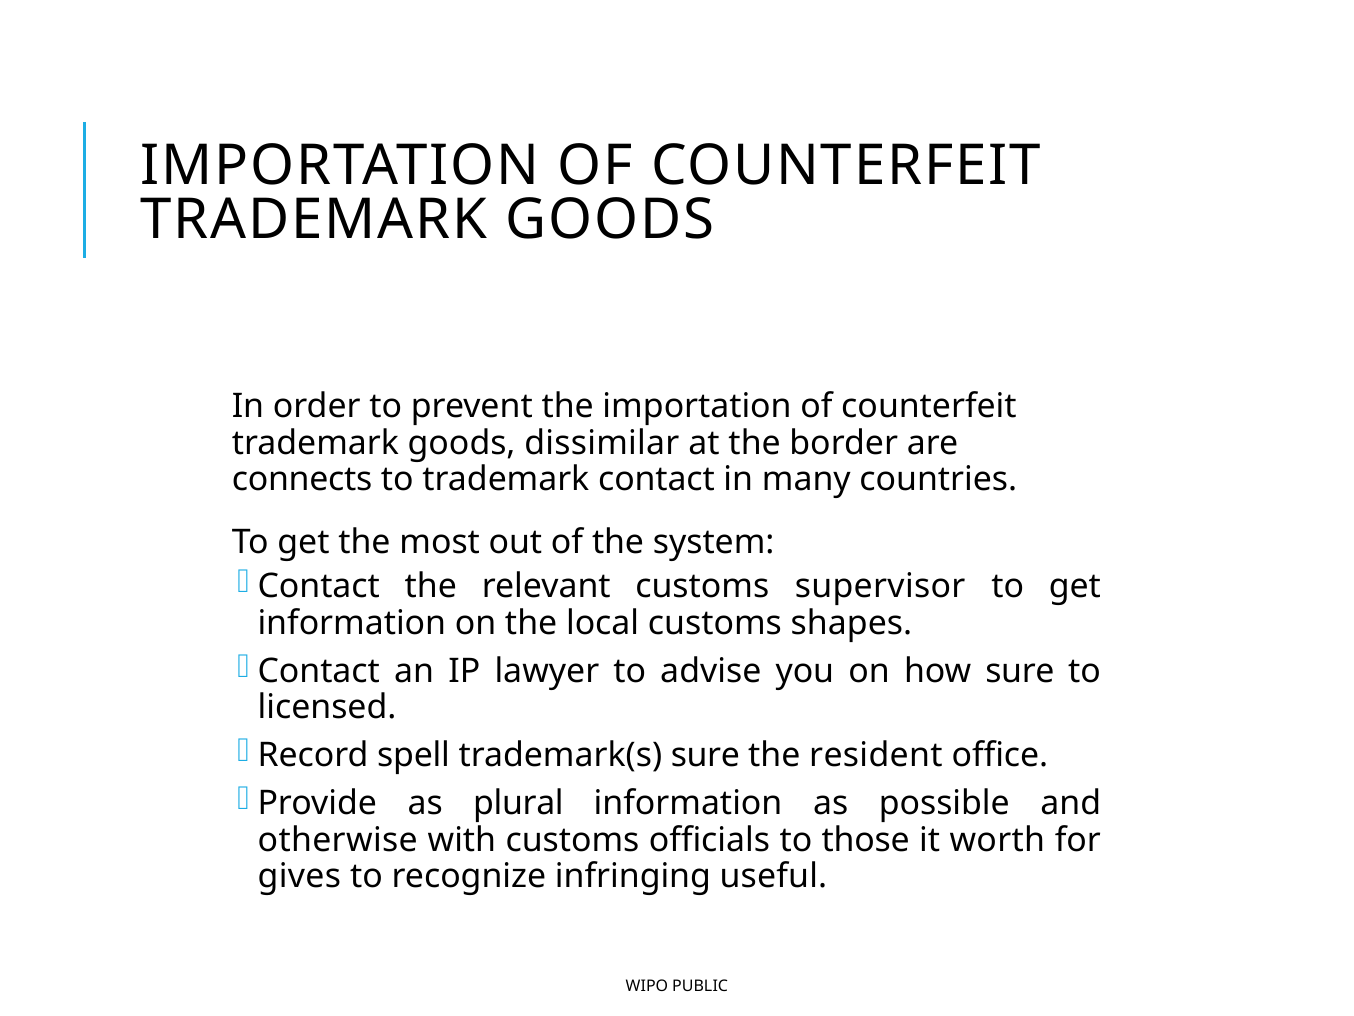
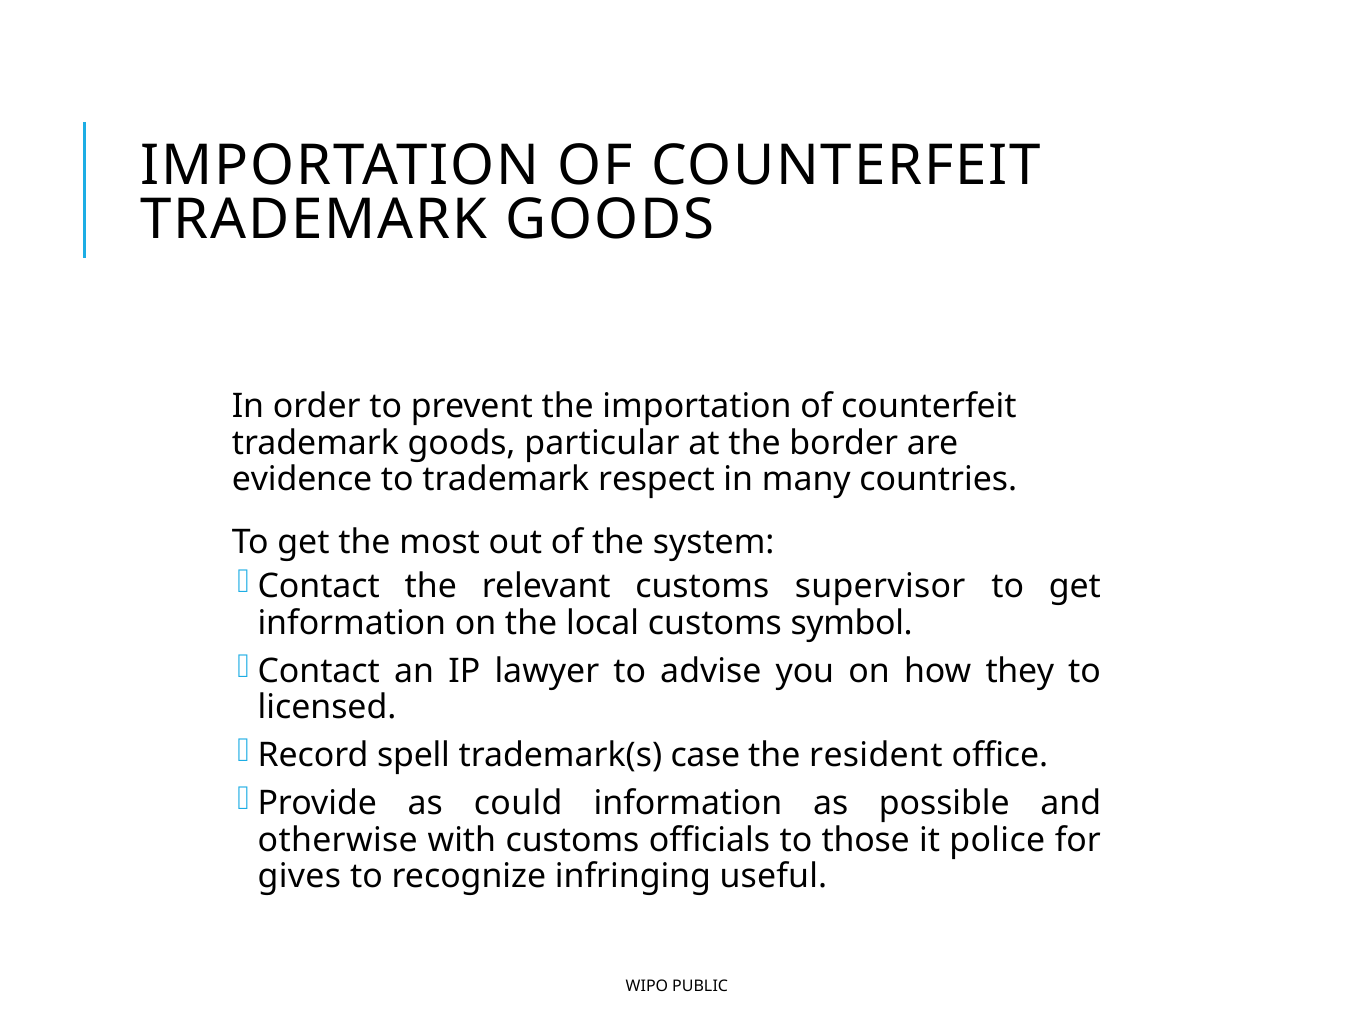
dissimilar: dissimilar -> particular
connects: connects -> evidence
trademark contact: contact -> respect
shapes: shapes -> symbol
how sure: sure -> they
trademark(s sure: sure -> case
plural: plural -> could
worth: worth -> police
